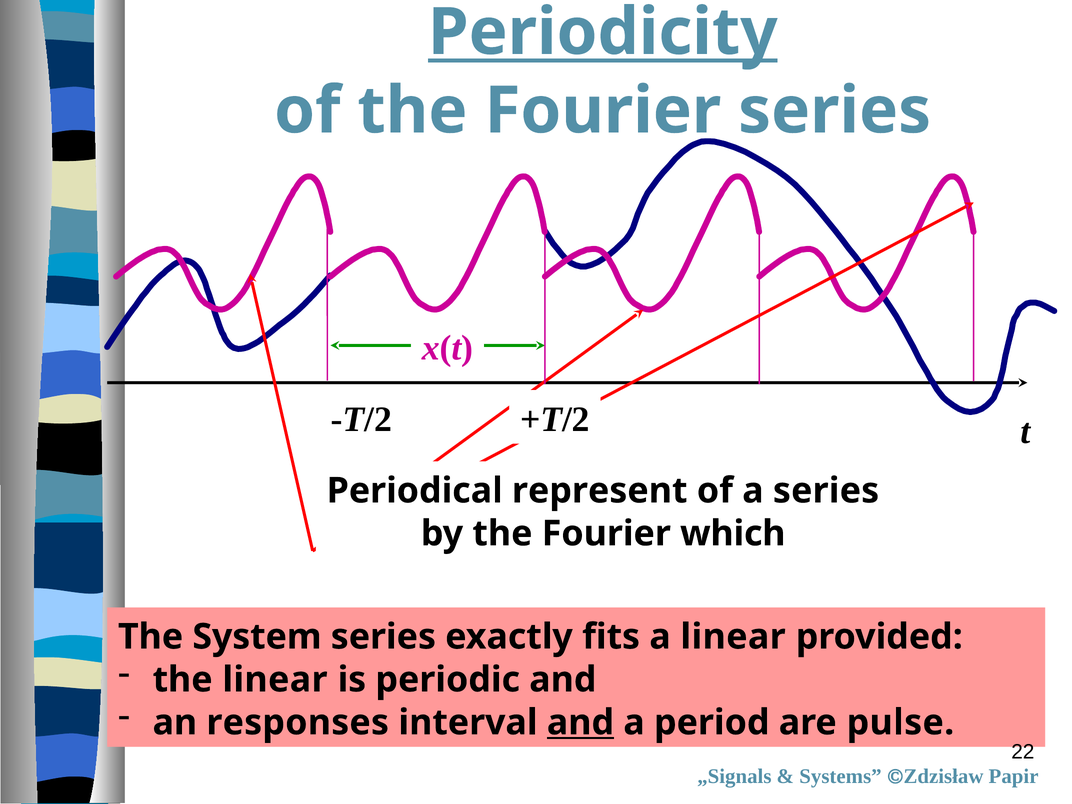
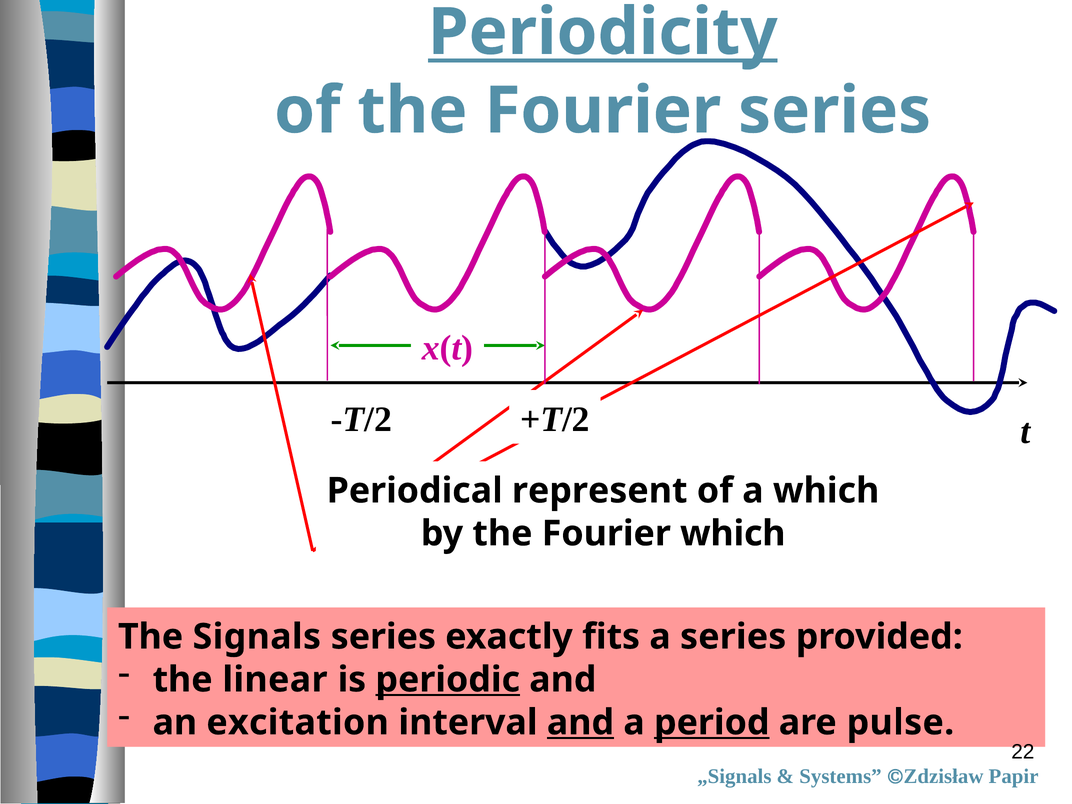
a series: series -> which
System: System -> Signals
a linear: linear -> series
periodic underline: none -> present
responses: responses -> excitation
period underline: none -> present
